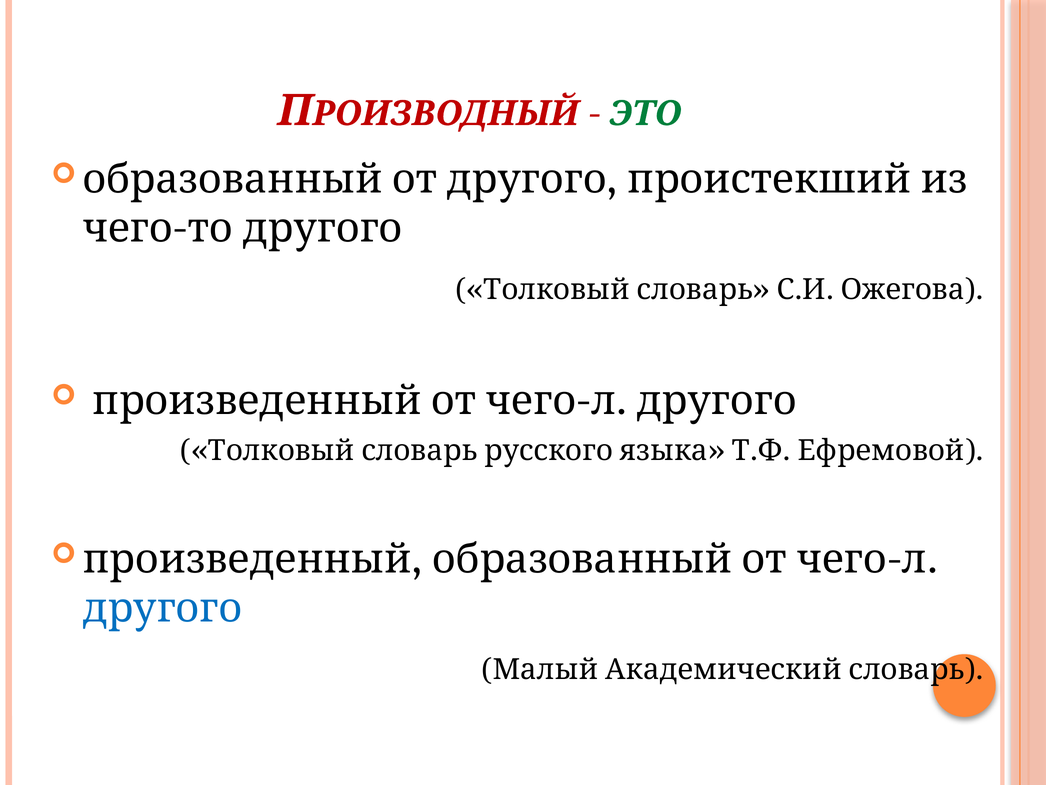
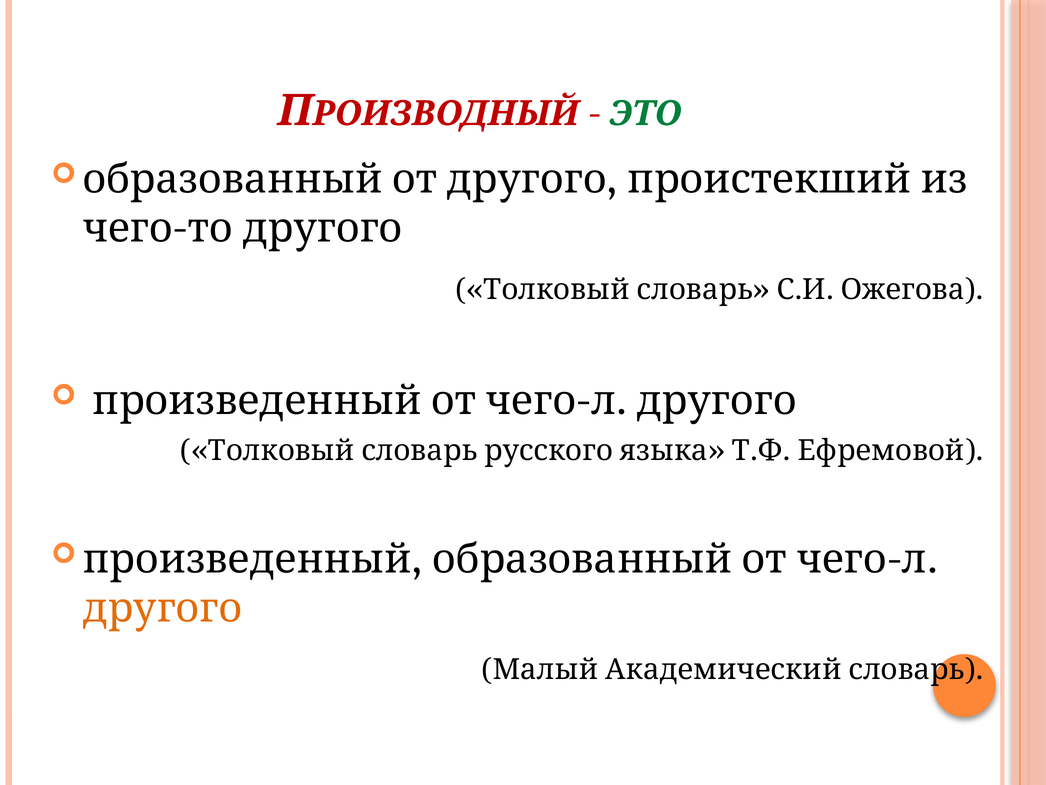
другого at (162, 608) colour: blue -> orange
